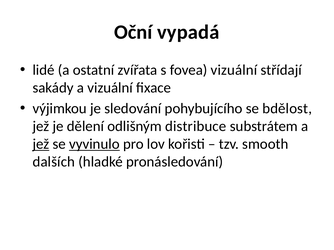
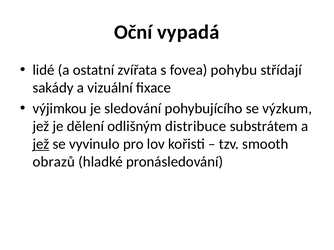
fovea vizuální: vizuální -> pohybu
bdělost: bdělost -> výzkum
vyvinulo underline: present -> none
dalších: dalších -> obrazů
